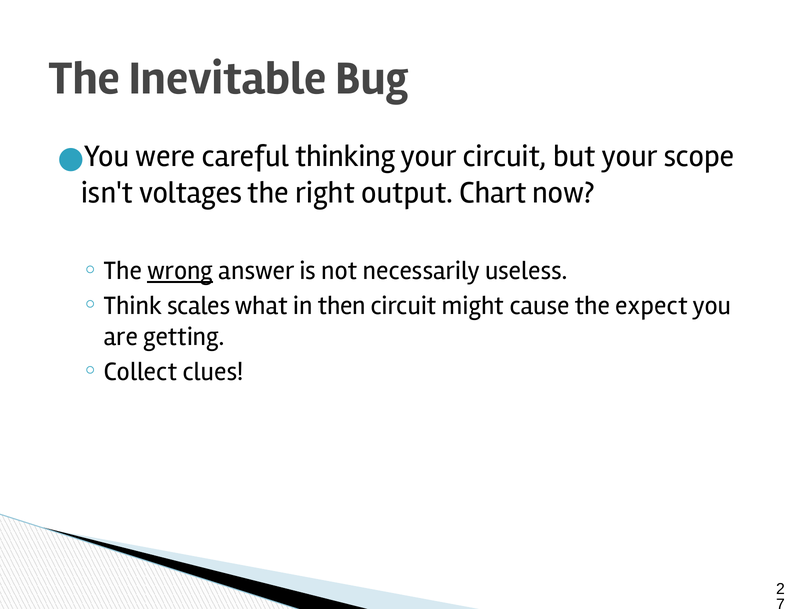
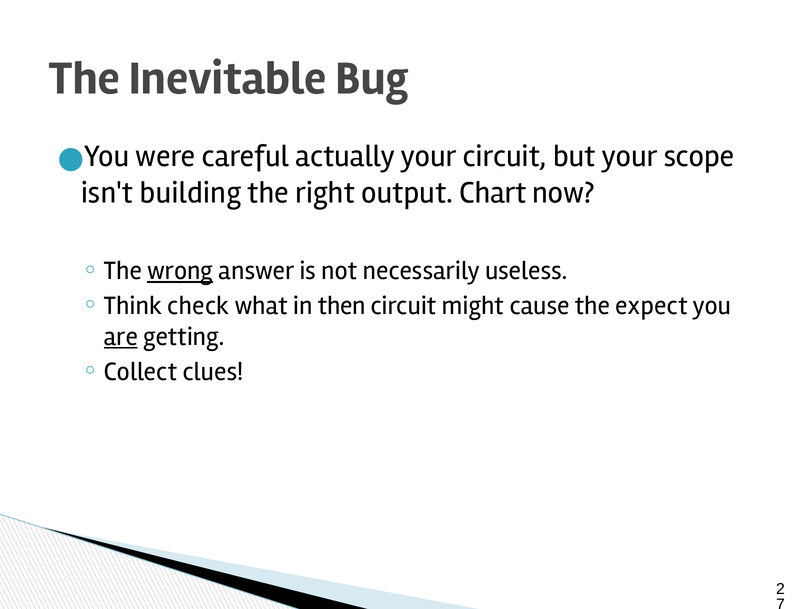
thinking: thinking -> actually
voltages: voltages -> building
scales: scales -> check
are underline: none -> present
